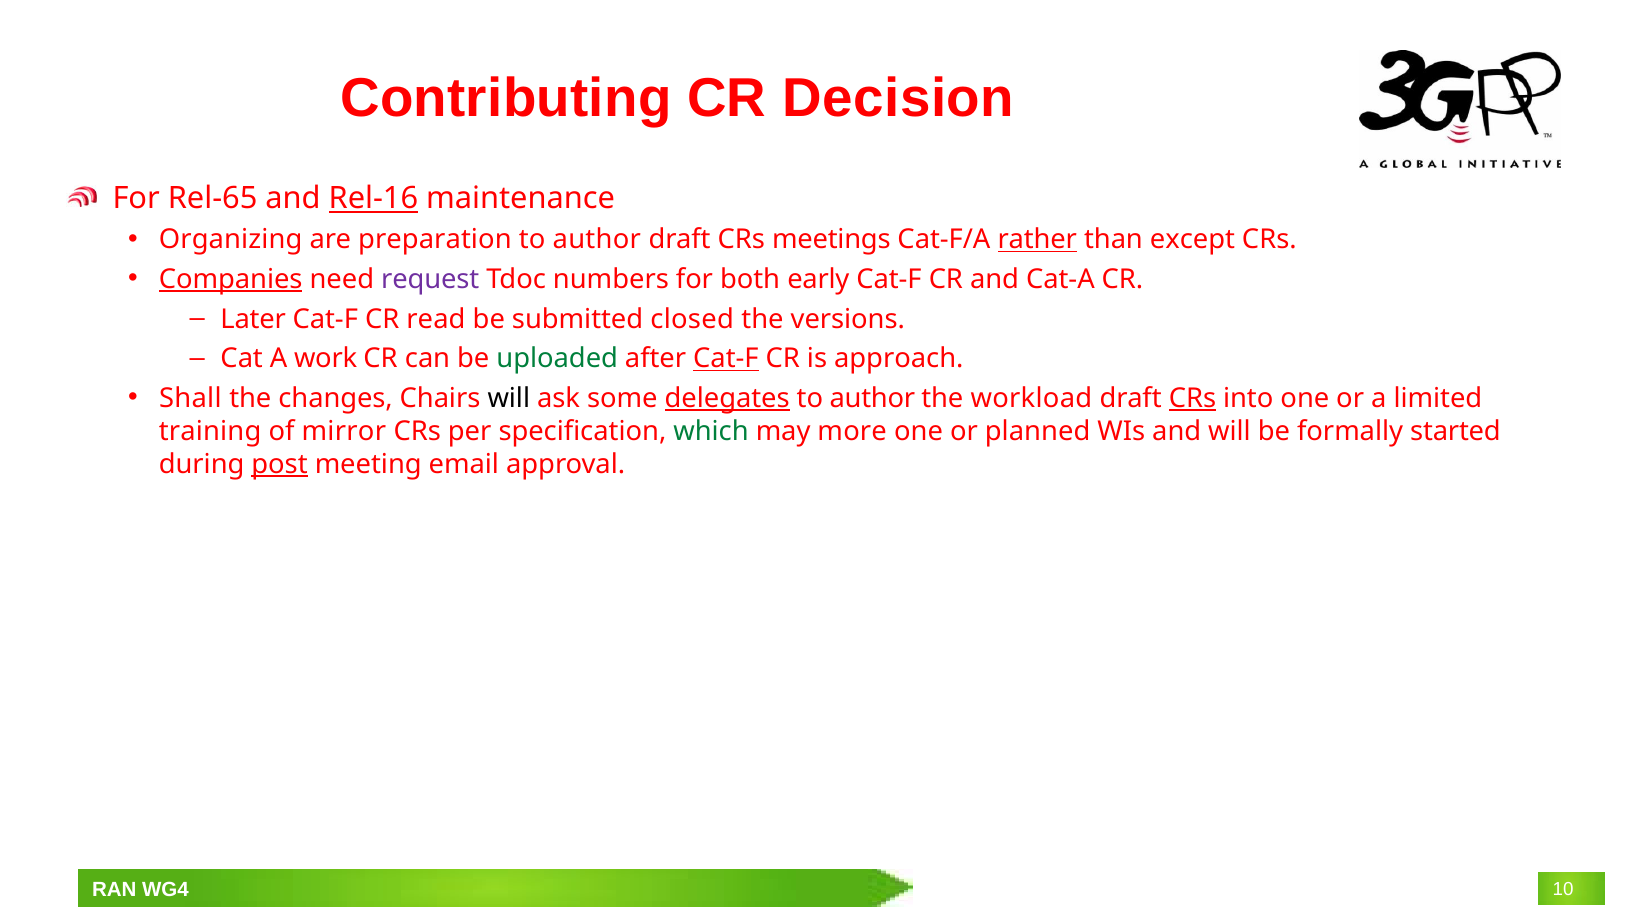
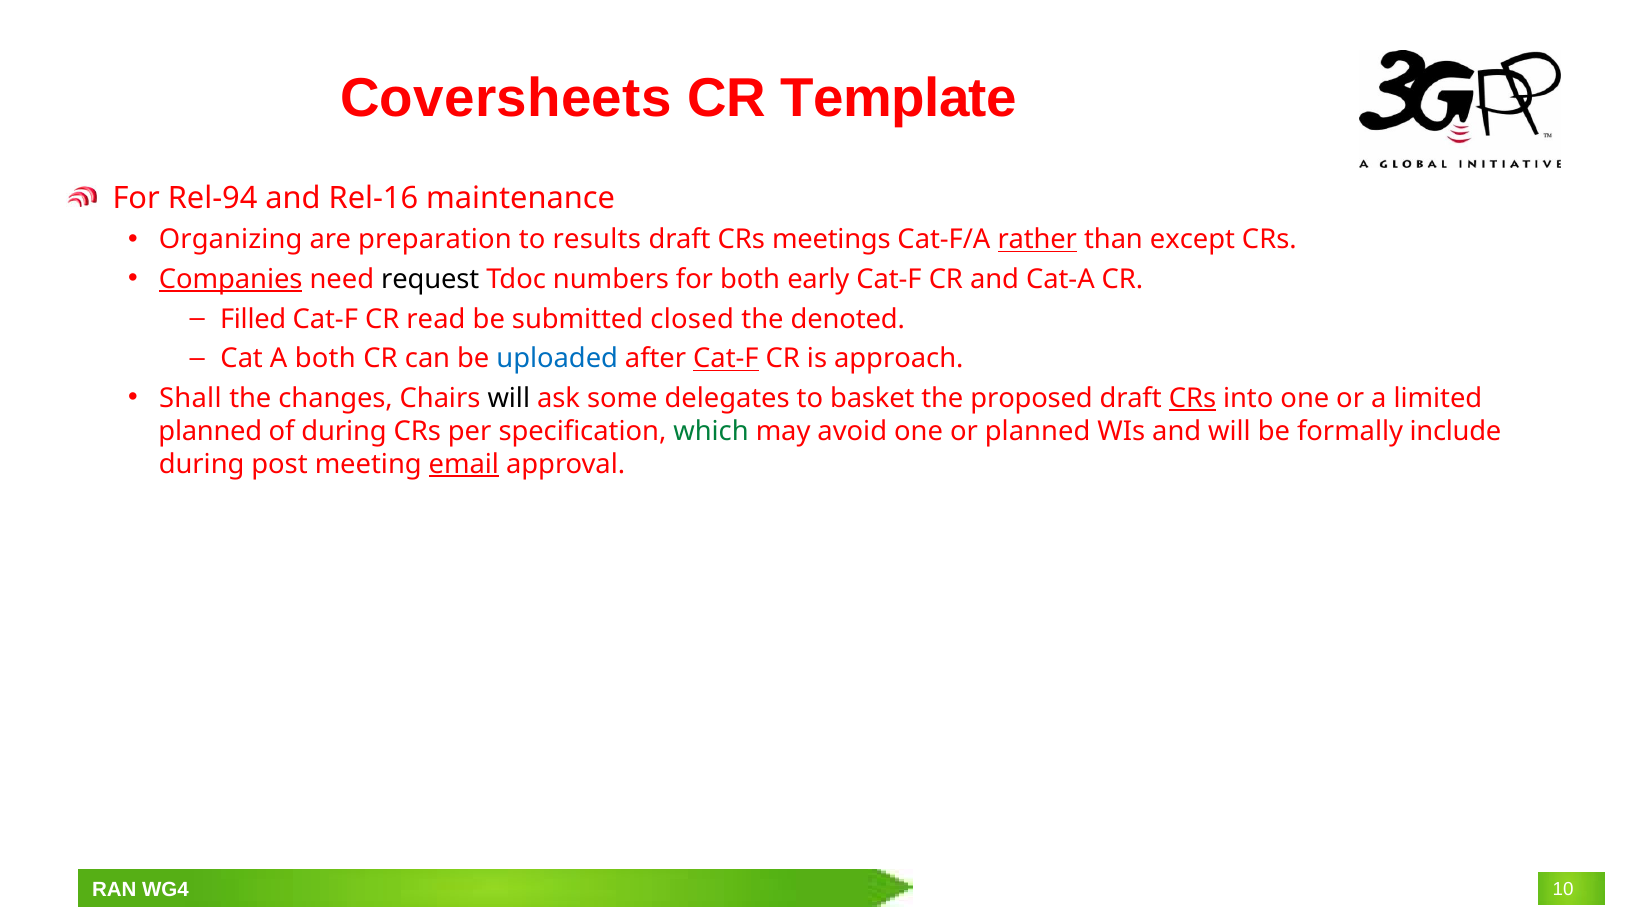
Contributing: Contributing -> Coversheets
Decision: Decision -> Template
Rel-65: Rel-65 -> Rel-94
Rel-16 underline: present -> none
author at (597, 240): author -> results
request colour: purple -> black
Later: Later -> Filled
versions: versions -> denoted
A work: work -> both
uploaded colour: green -> blue
delegates underline: present -> none
author at (872, 399): author -> basket
workload: workload -> proposed
training at (210, 431): training -> planned
of mirror: mirror -> during
more: more -> avoid
started: started -> include
post underline: present -> none
email underline: none -> present
